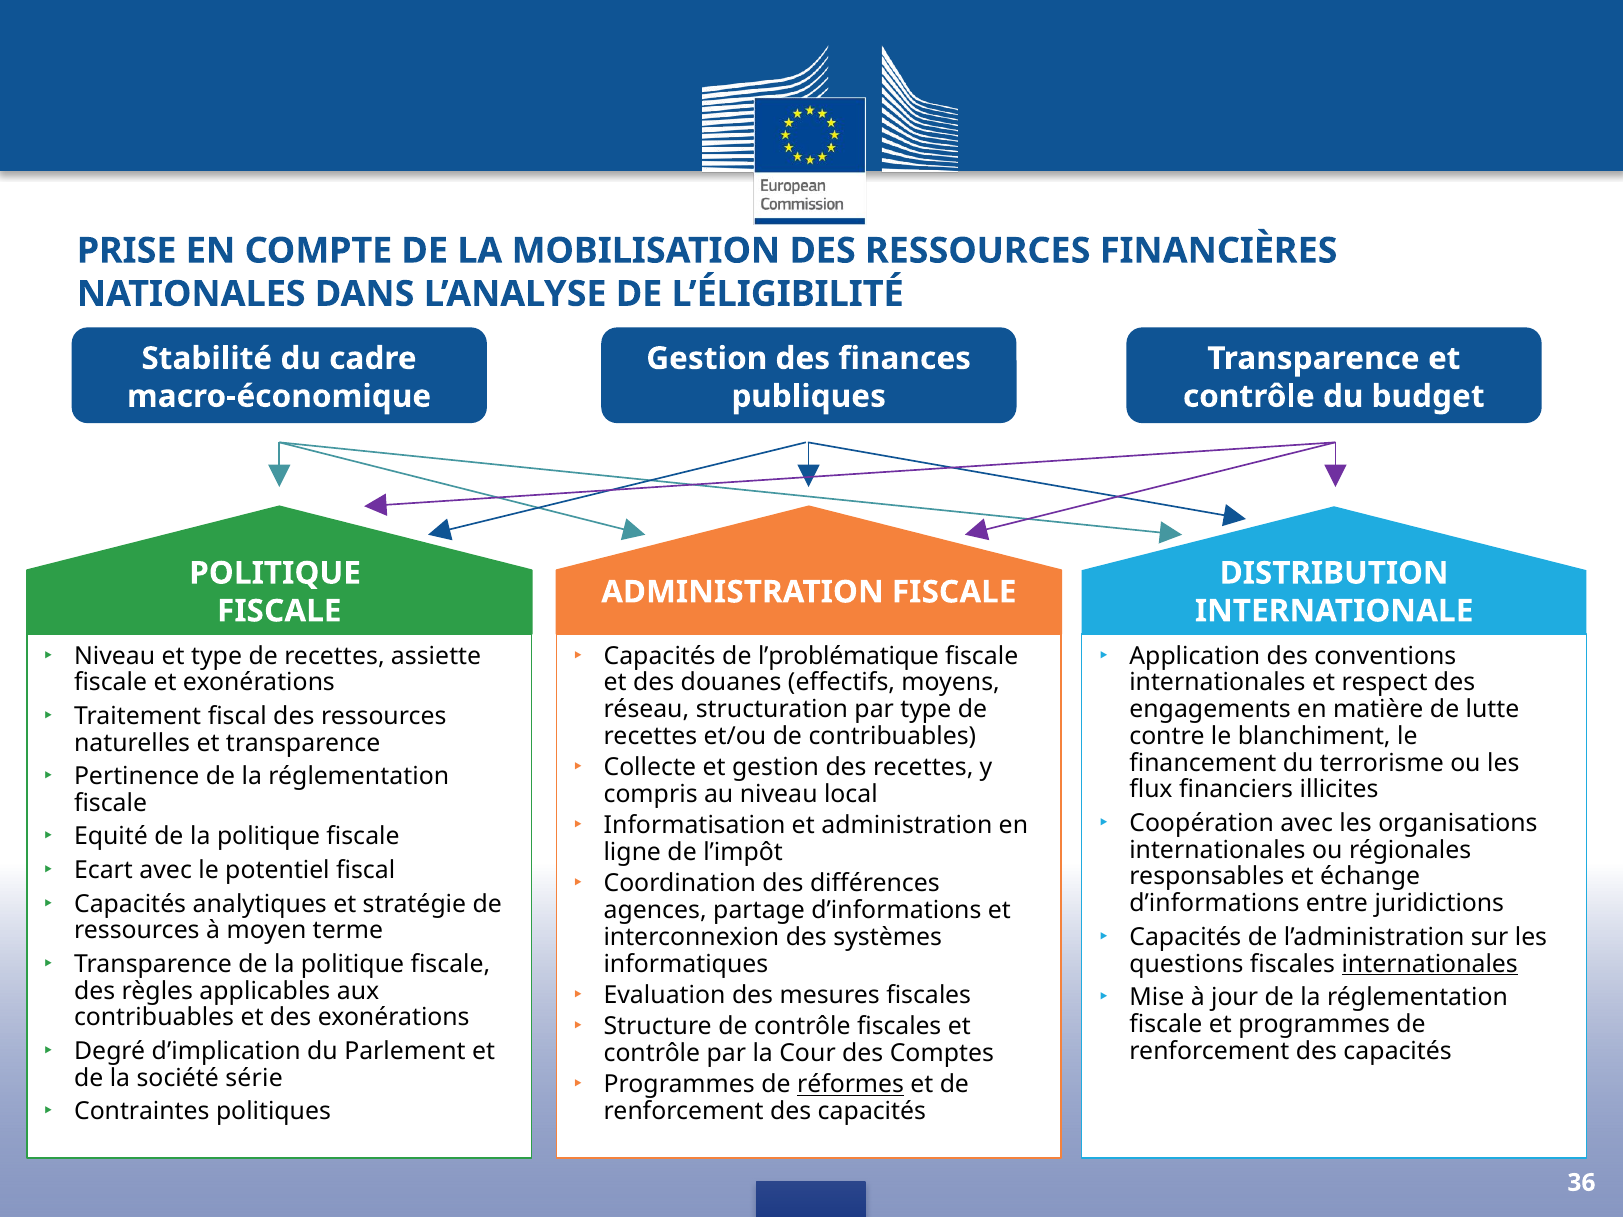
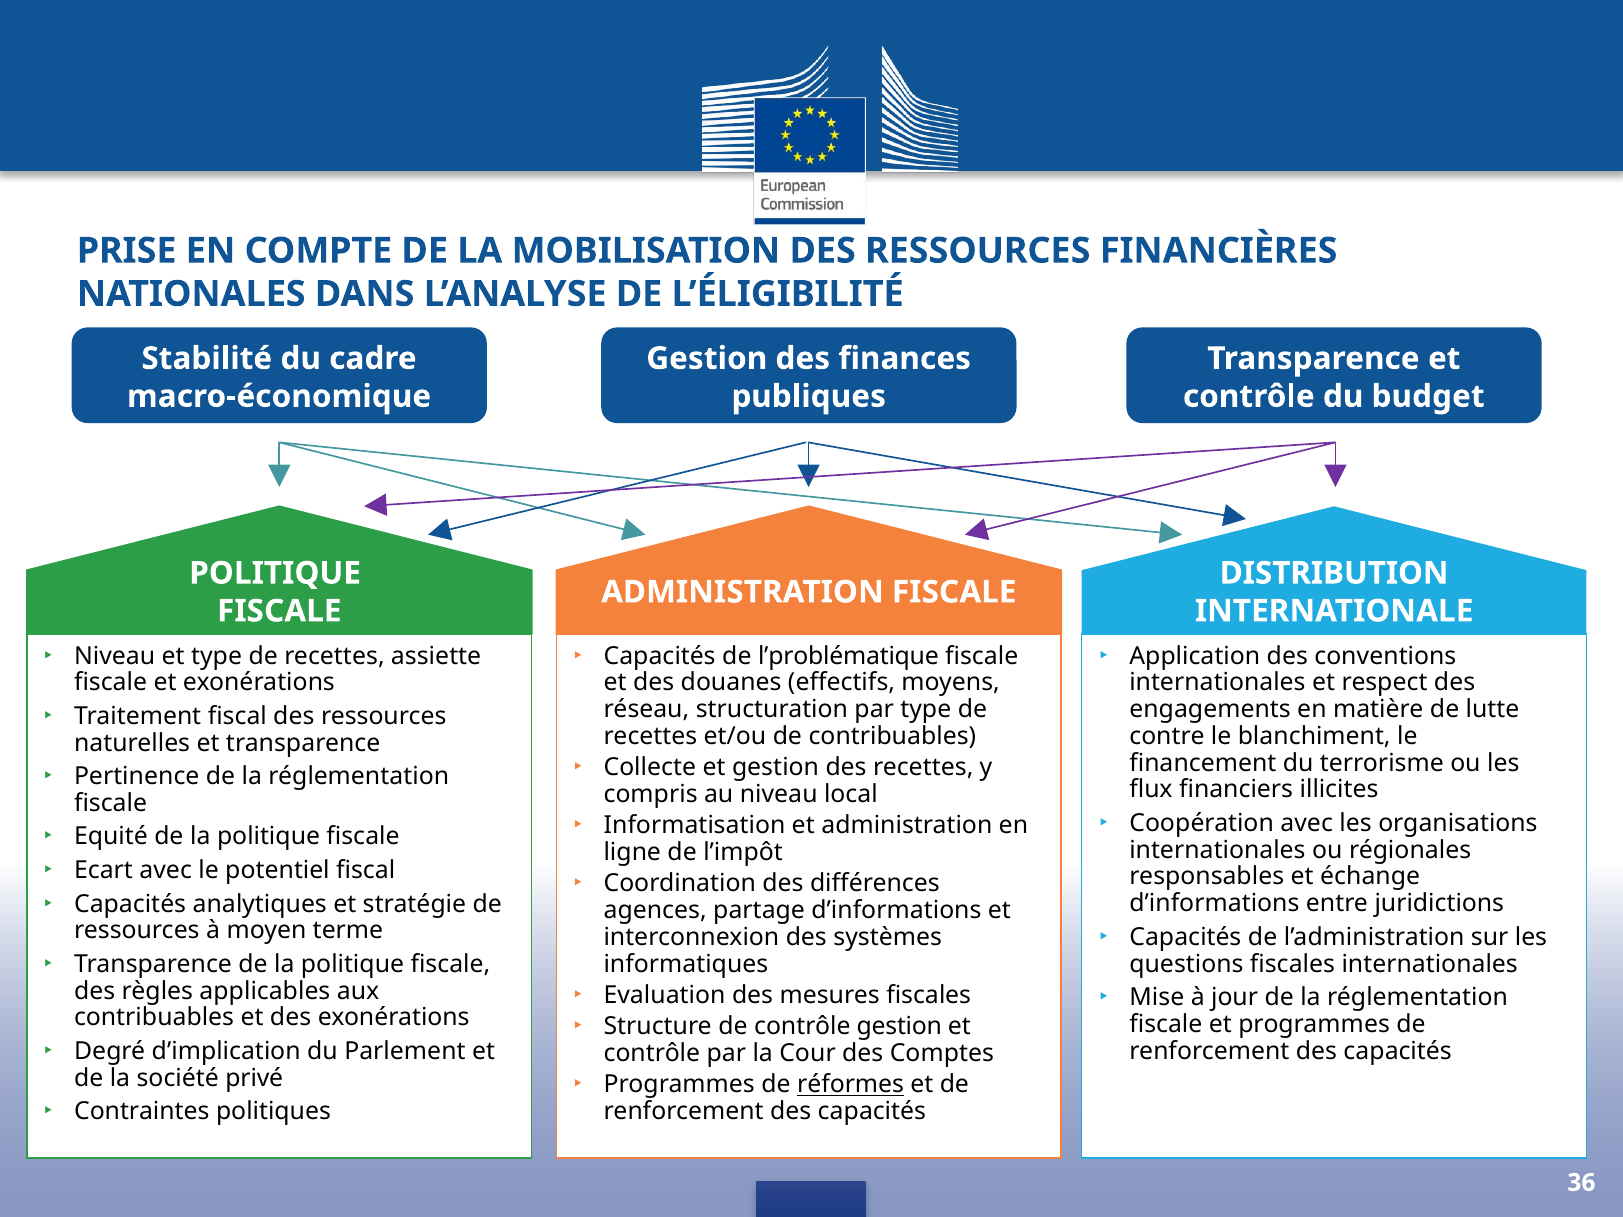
internationales at (1430, 964) underline: present -> none
contrôle fiscales: fiscales -> gestion
série: série -> privé
